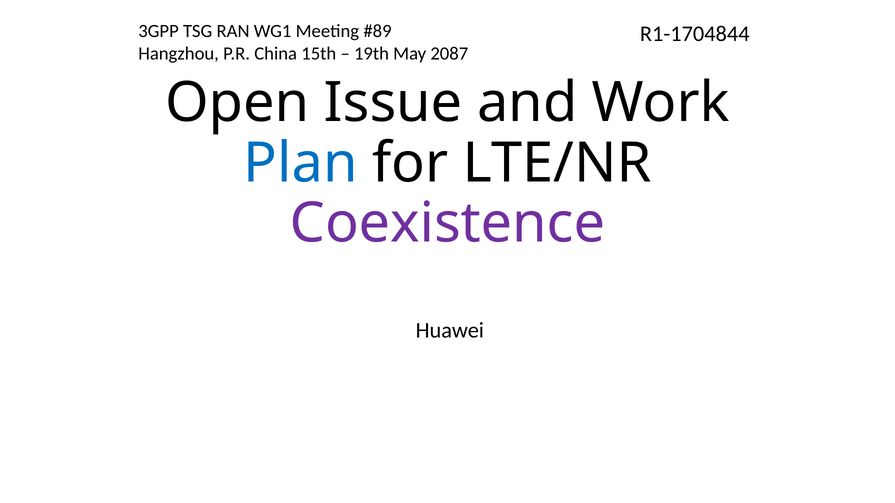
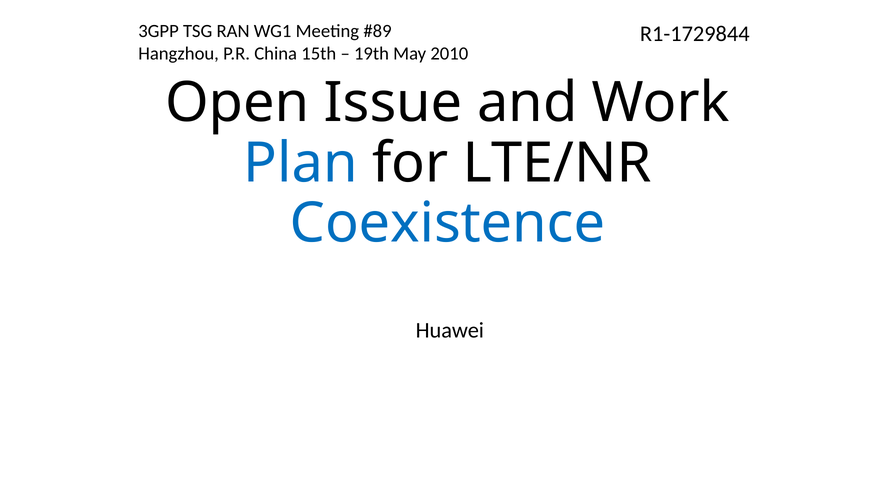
R1-1704844: R1-1704844 -> R1-1729844
2087: 2087 -> 2010
Coexistence colour: purple -> blue
